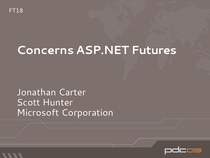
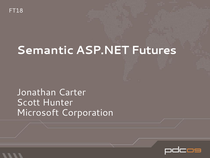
Concerns: Concerns -> Semantic
